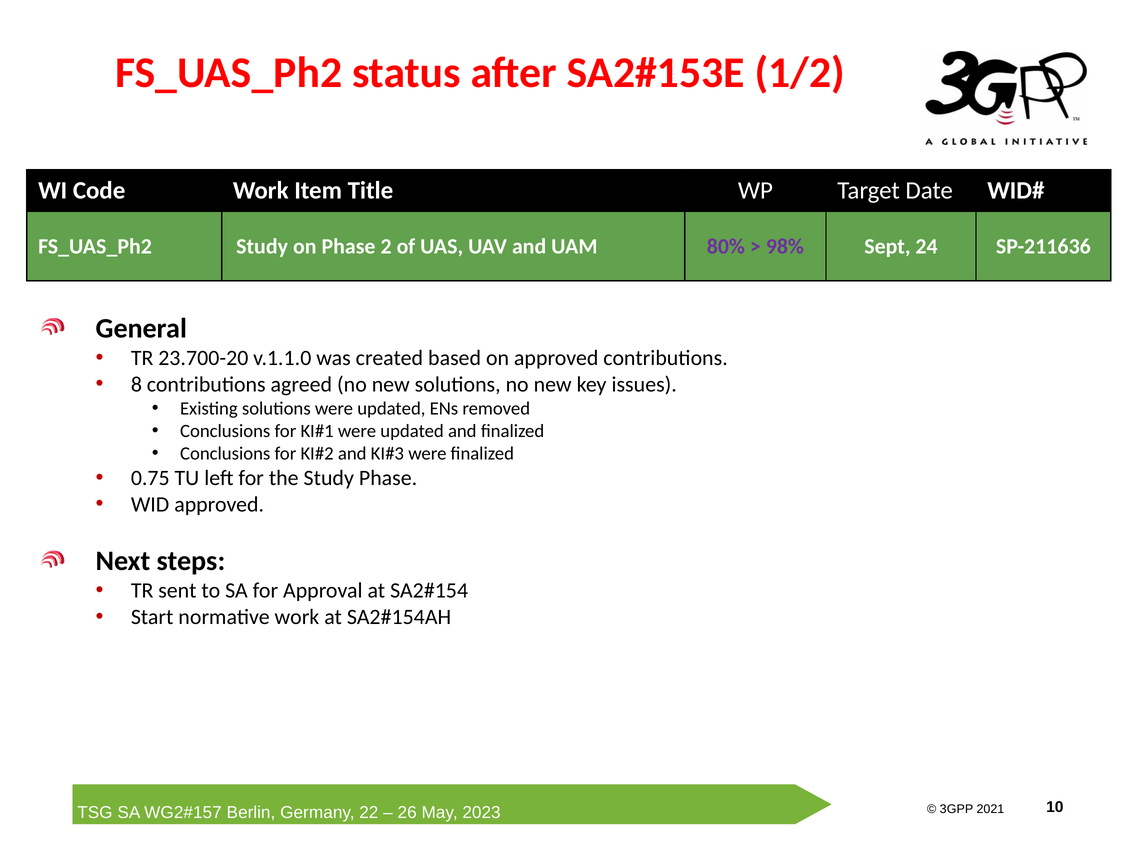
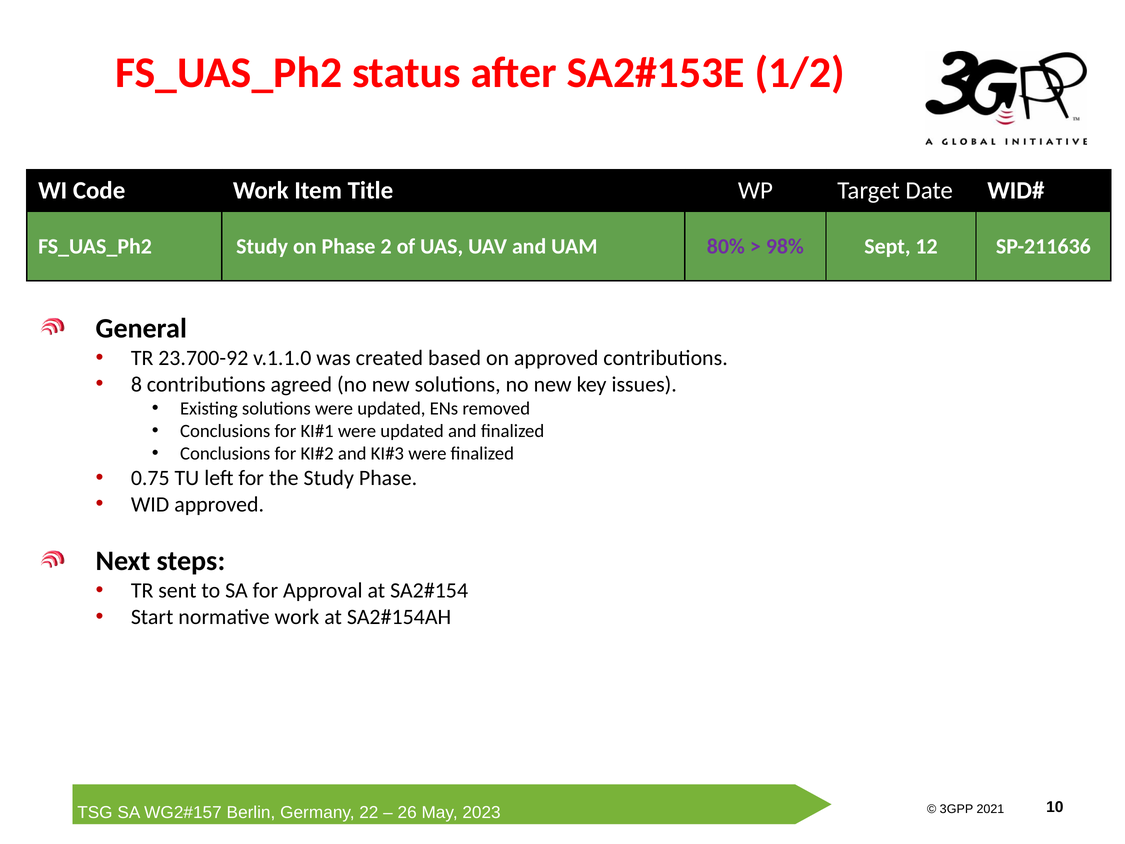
24: 24 -> 12
23.700-20: 23.700-20 -> 23.700-92
